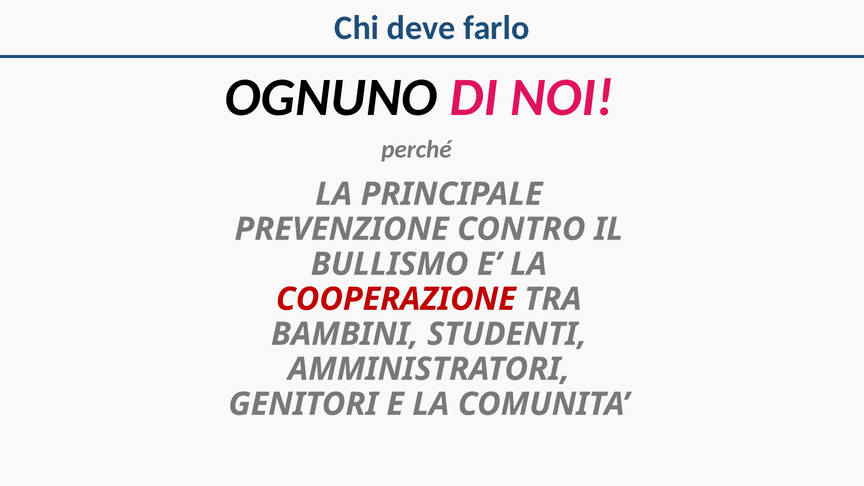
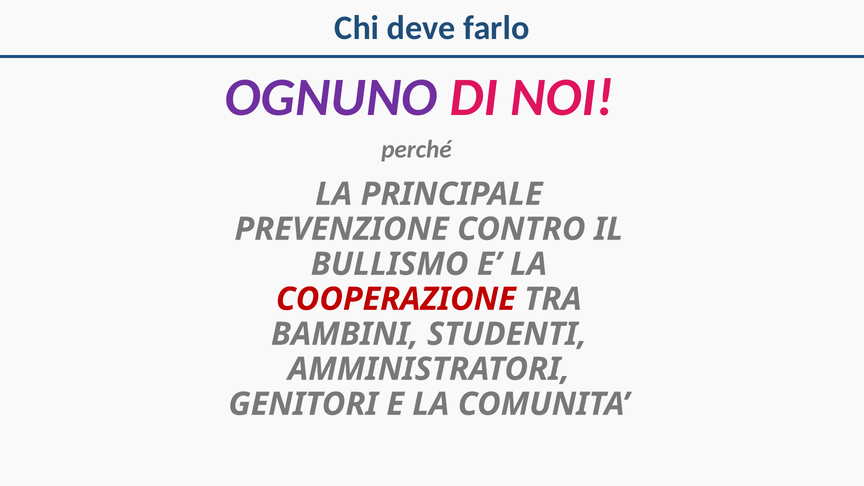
OGNUNO colour: black -> purple
